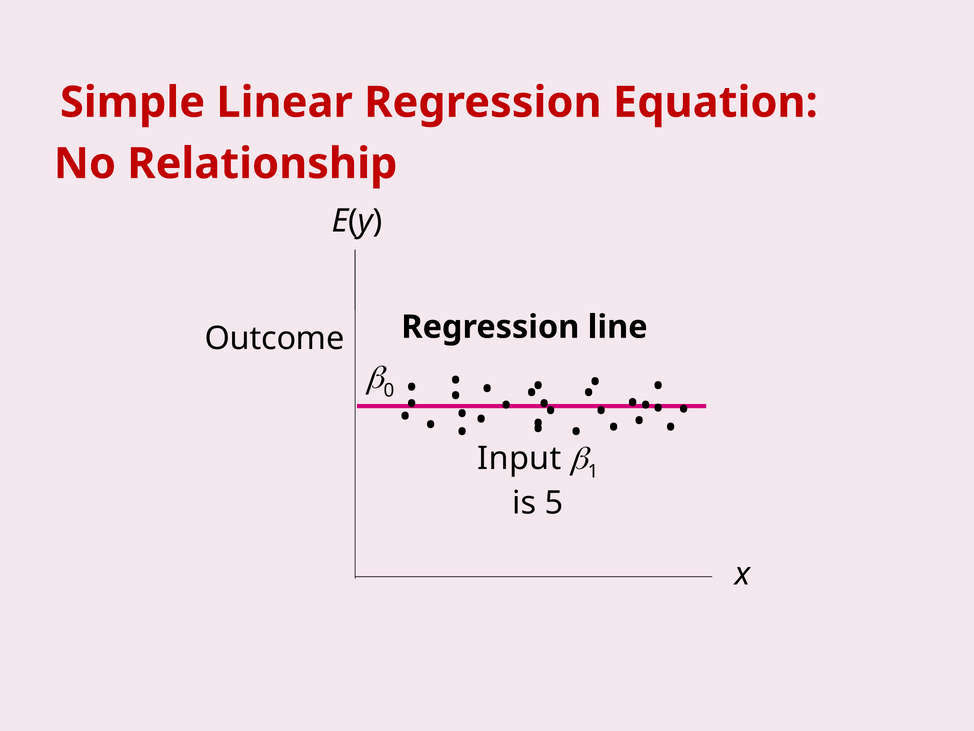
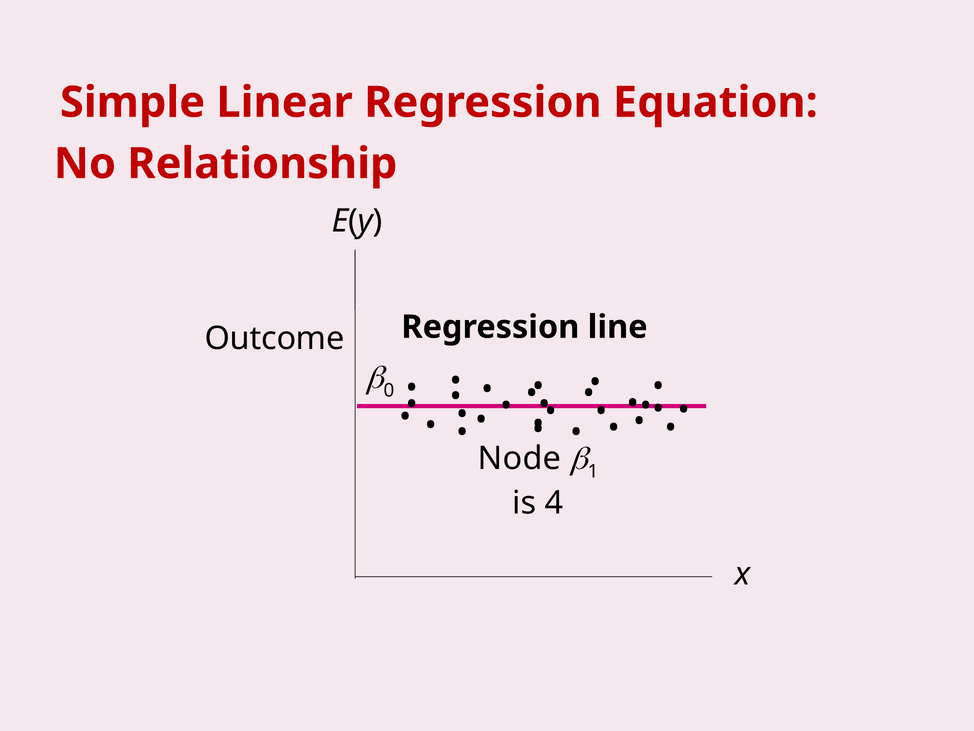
Input: Input -> Node
5: 5 -> 4
